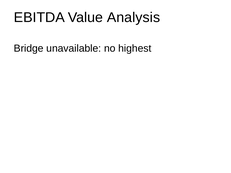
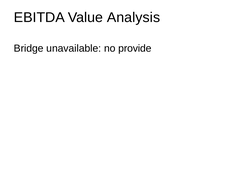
highest: highest -> provide
